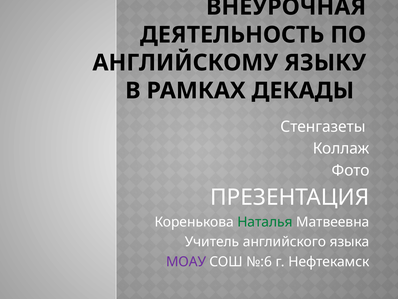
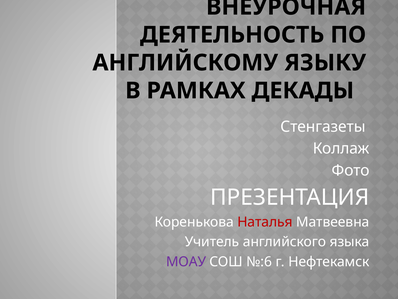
Наталья colour: green -> red
